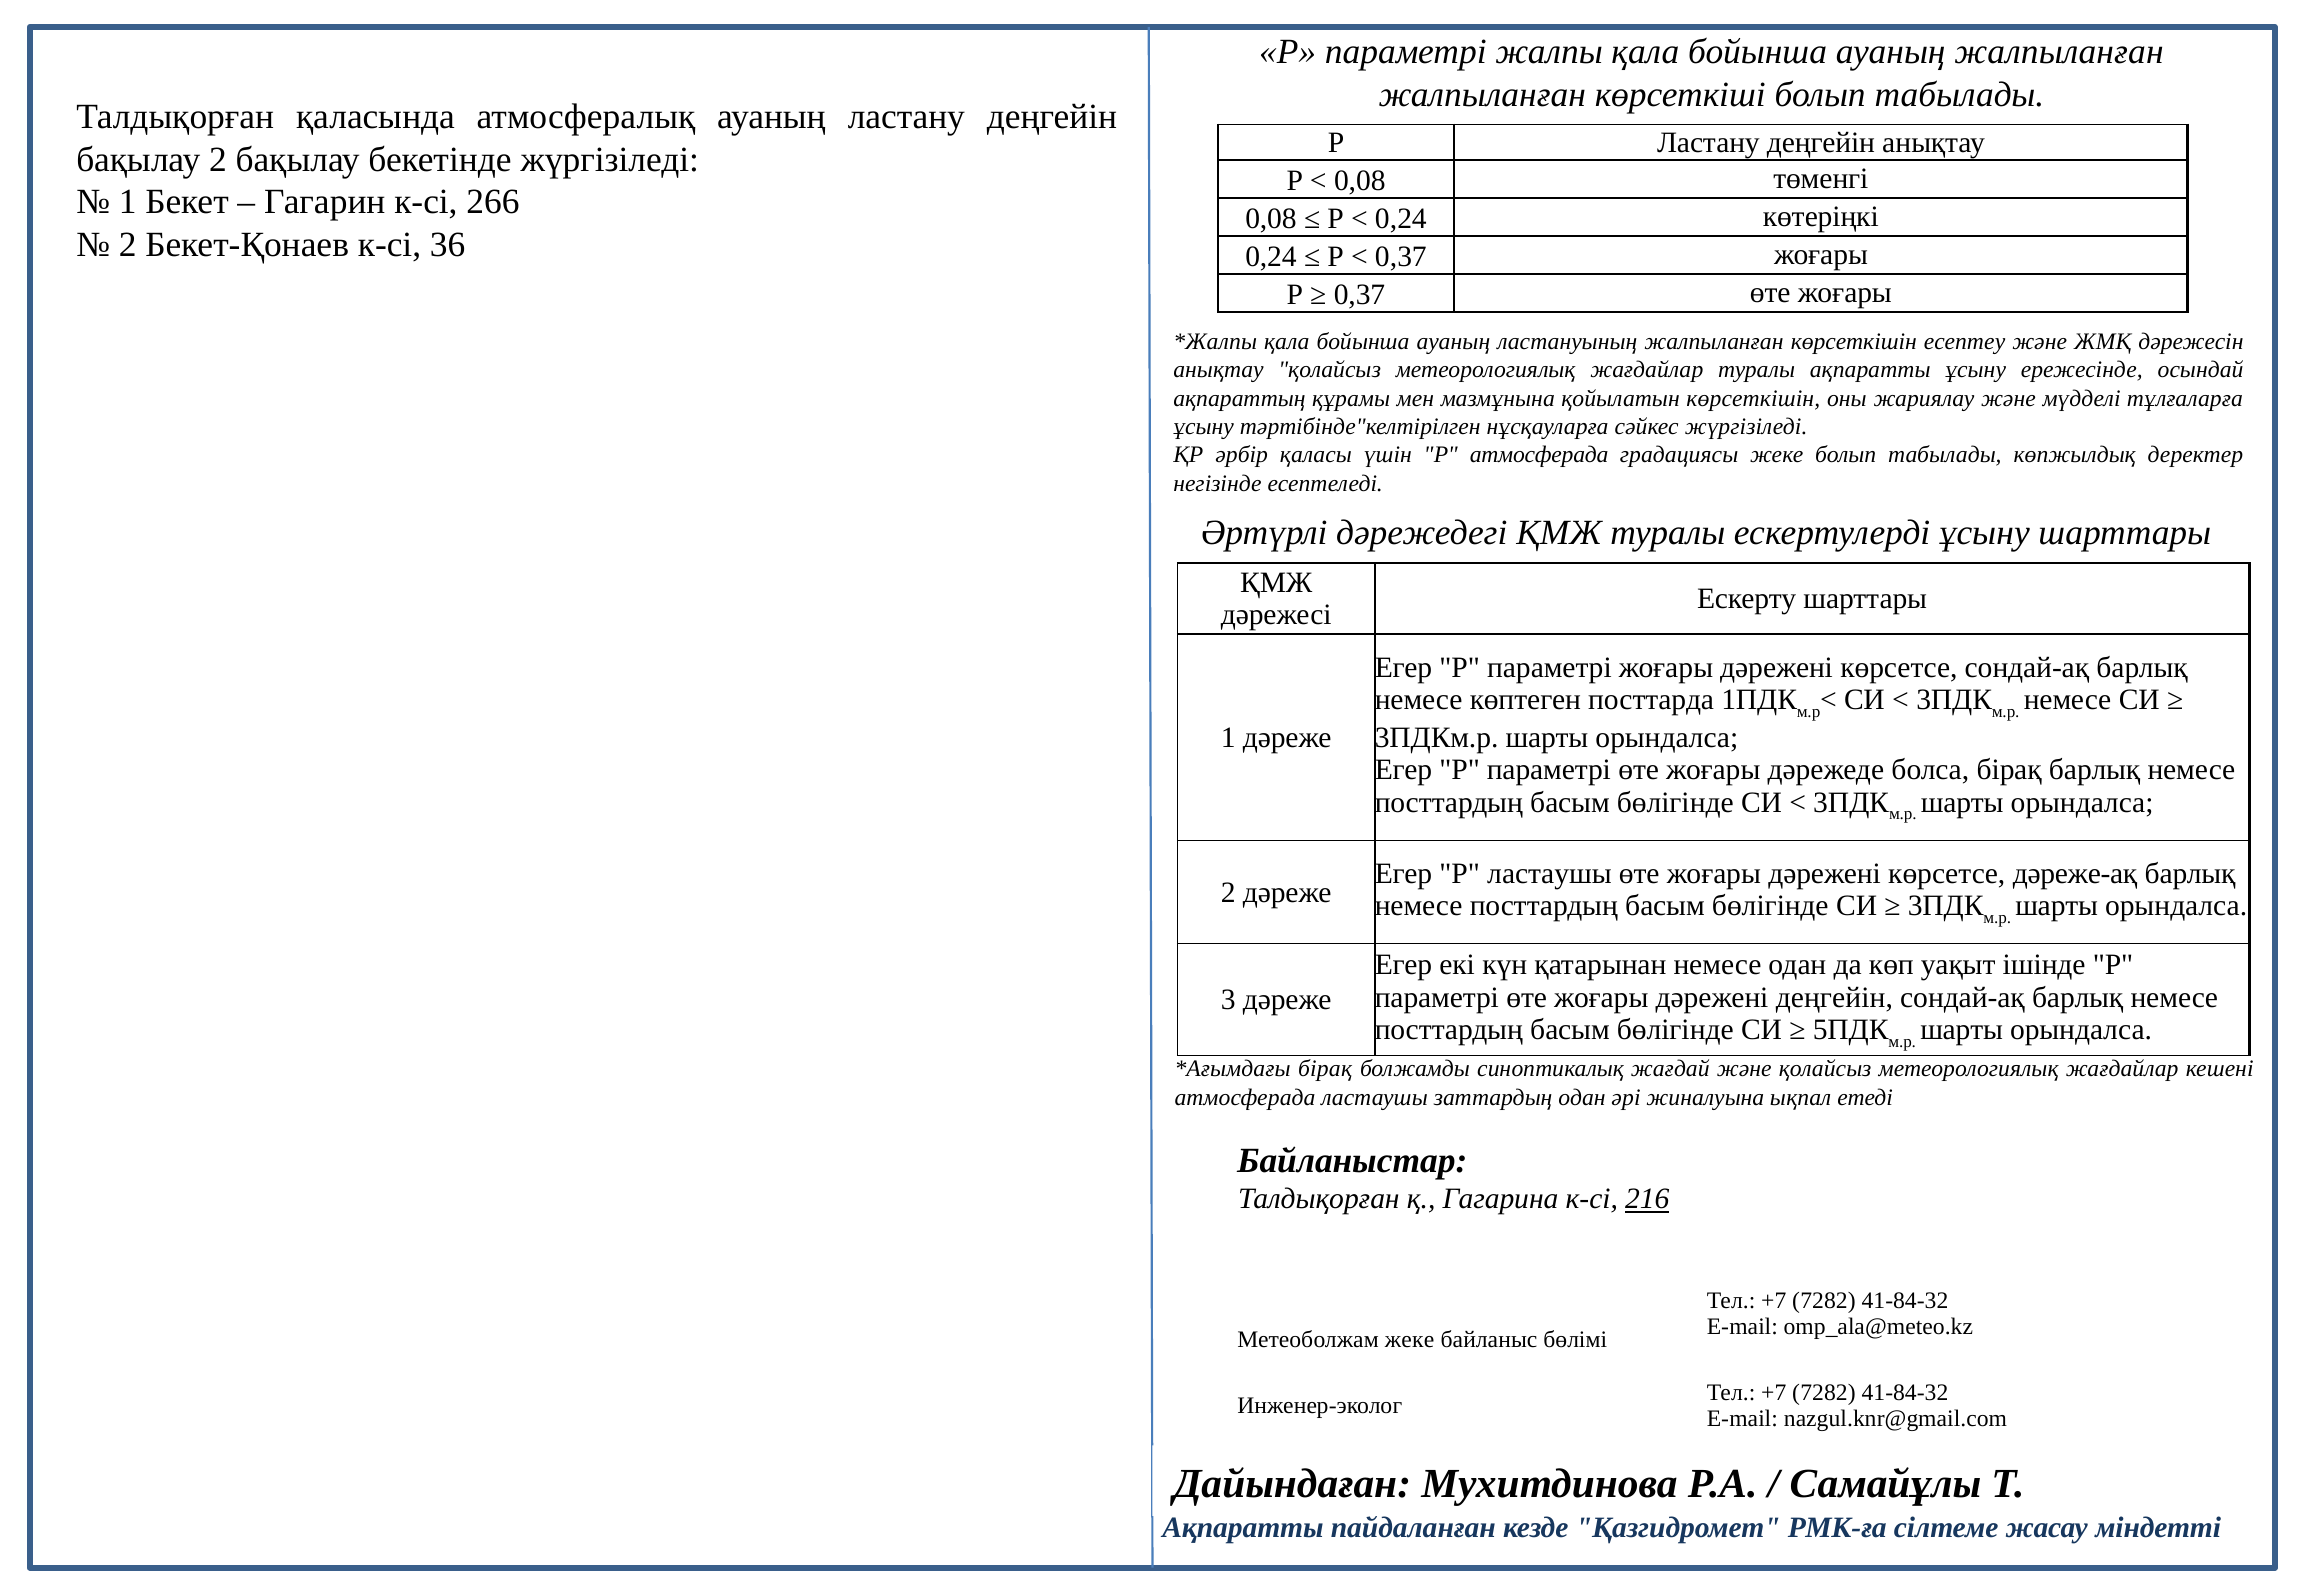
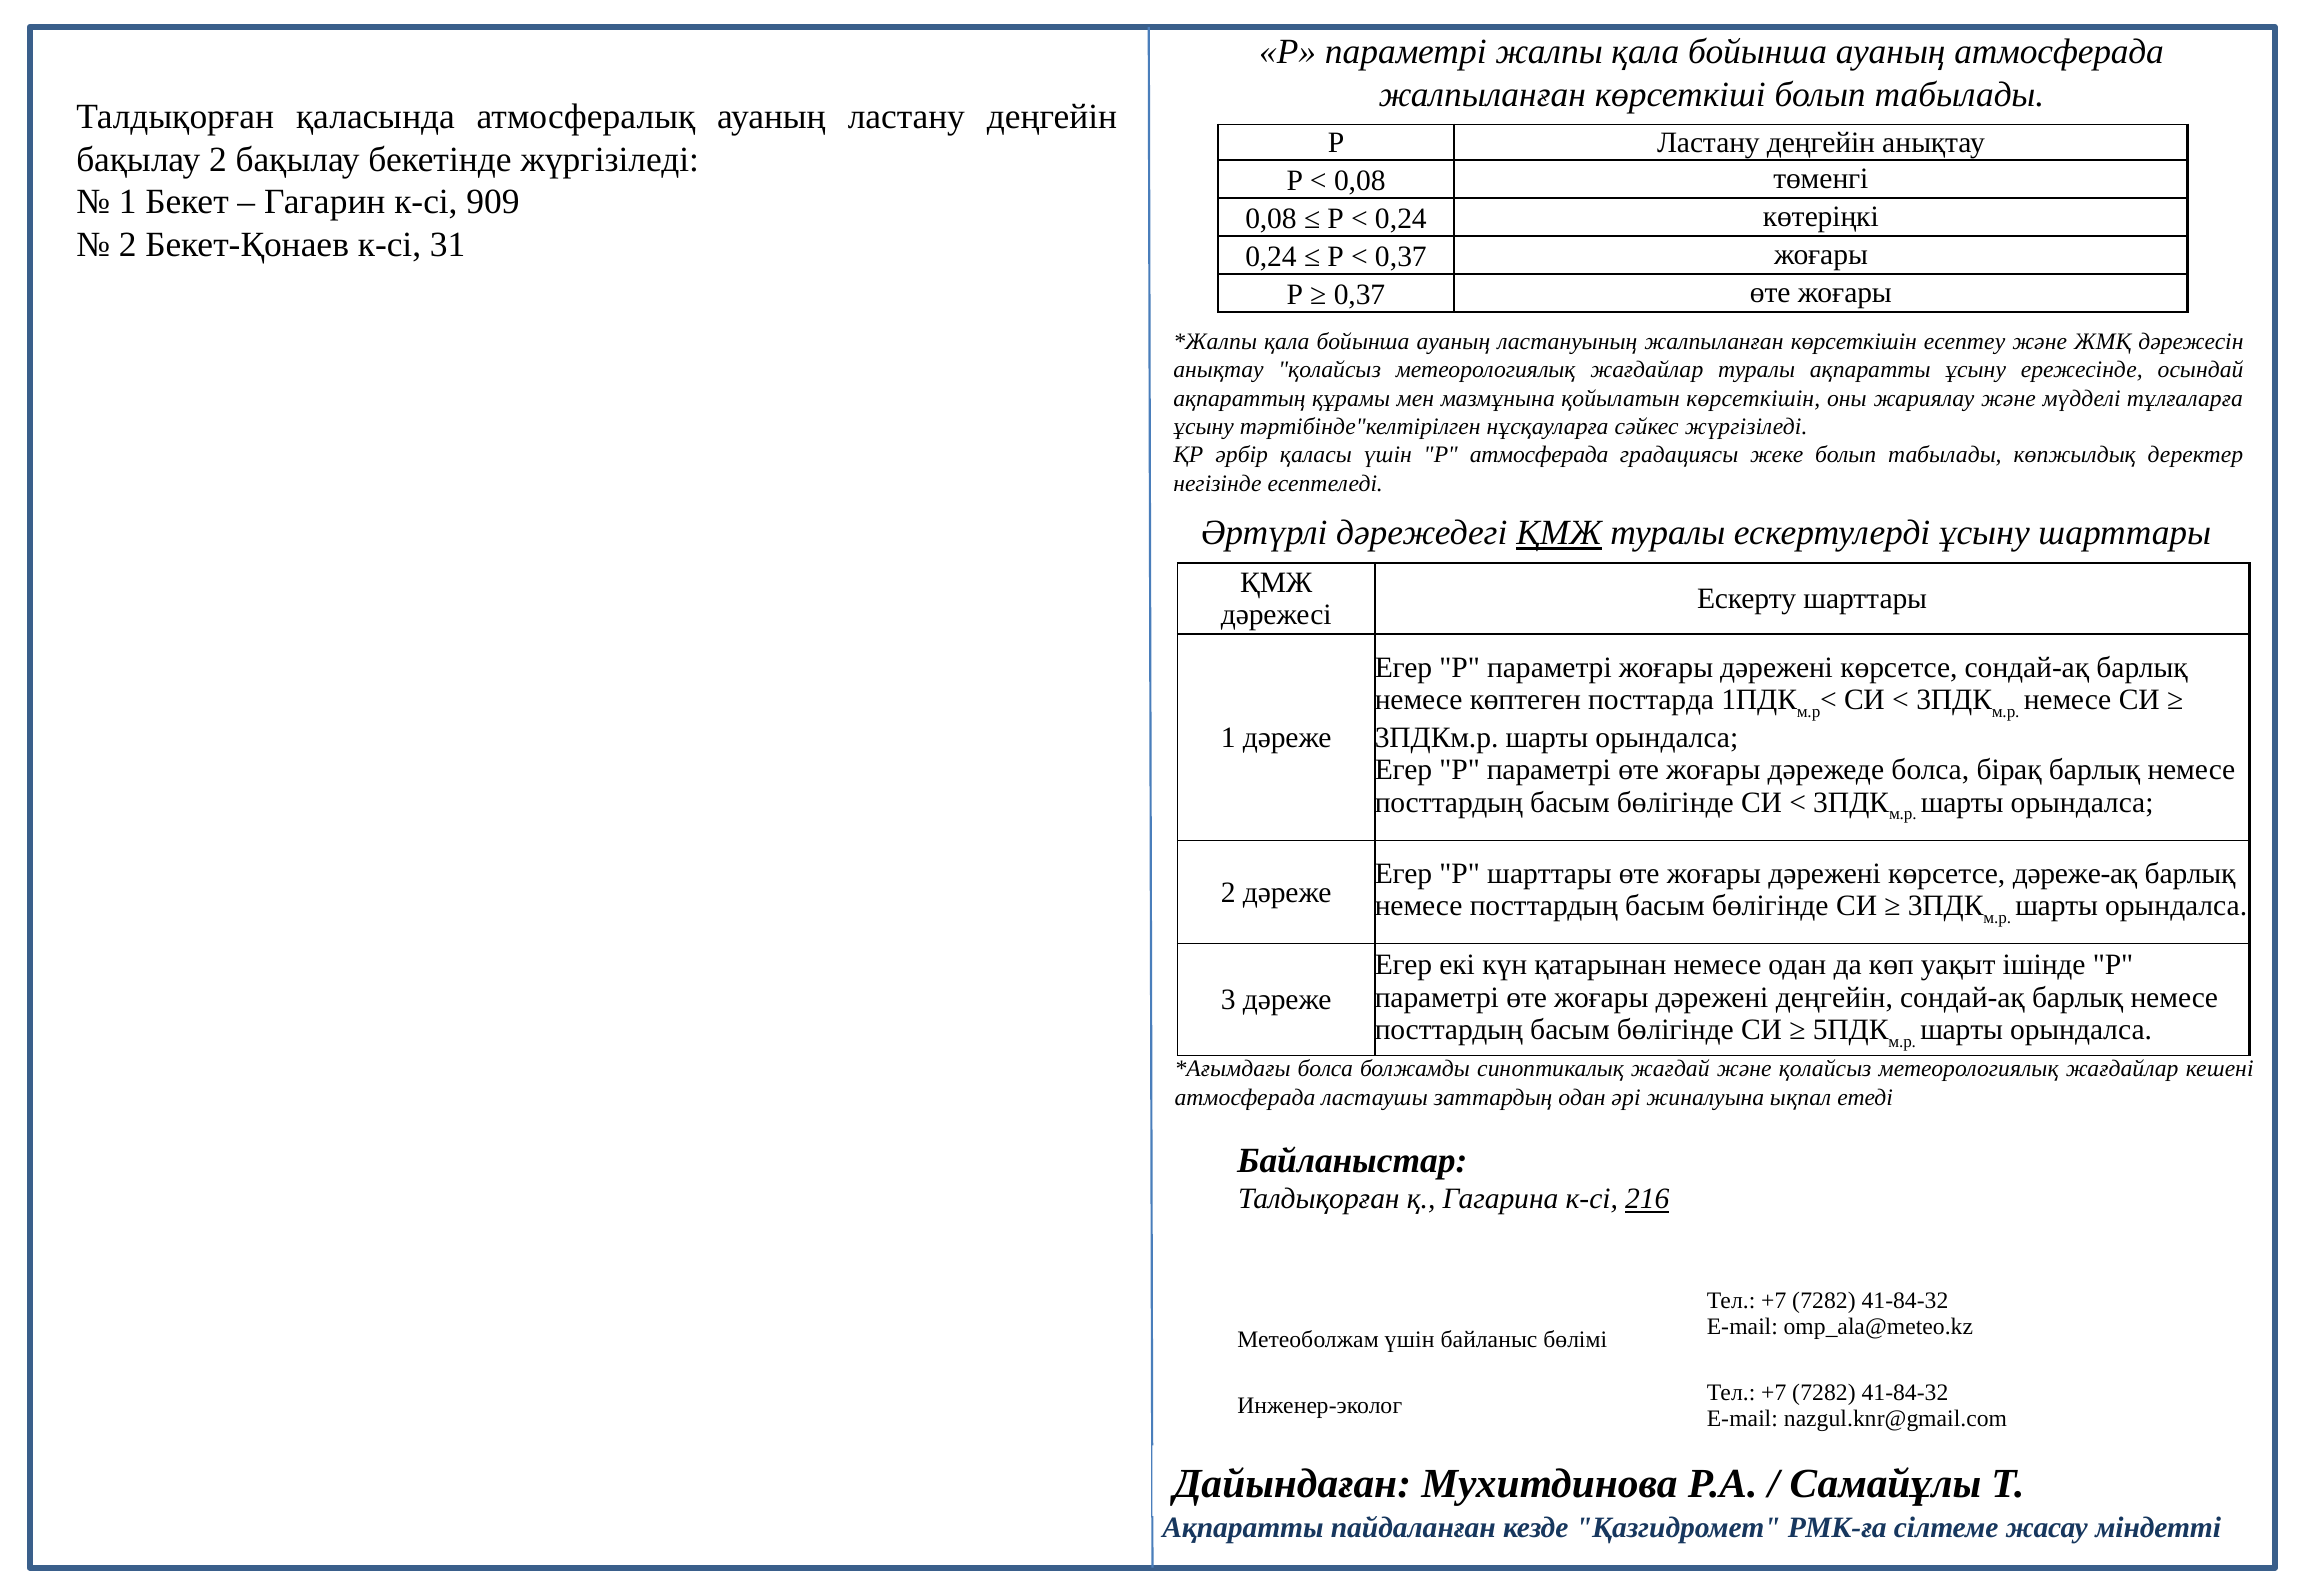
ауаның жалпыланған: жалпыланған -> атмосферада
266: 266 -> 909
36: 36 -> 31
ҚМЖ at (1559, 534) underline: none -> present
Р ластаушы: ластаушы -> шарттары
бірақ at (1325, 1070): бірақ -> болса
Метеоболжам жеке: жеке -> үшін
